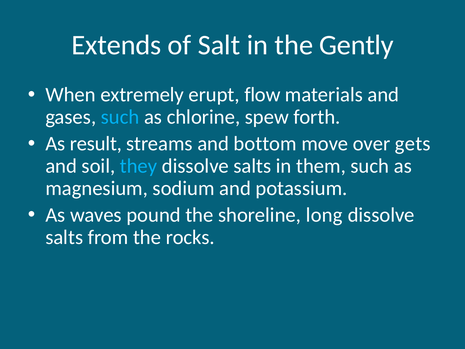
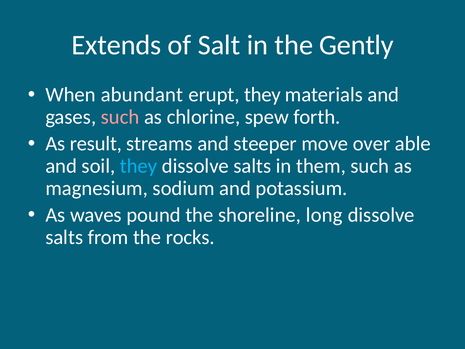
extremely: extremely -> abundant
erupt flow: flow -> they
such at (120, 117) colour: light blue -> pink
bottom: bottom -> steeper
gets: gets -> able
